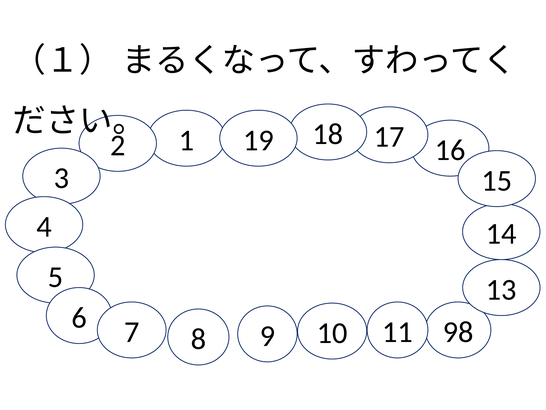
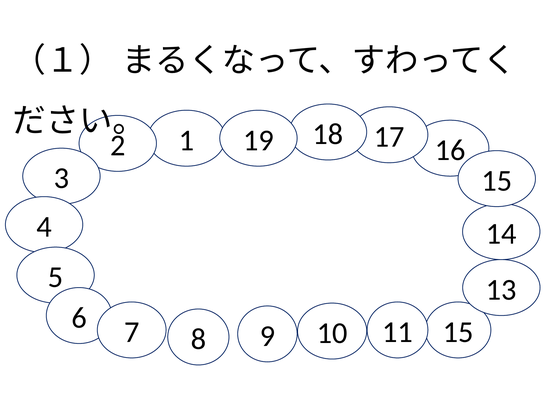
8 98: 98 -> 15
